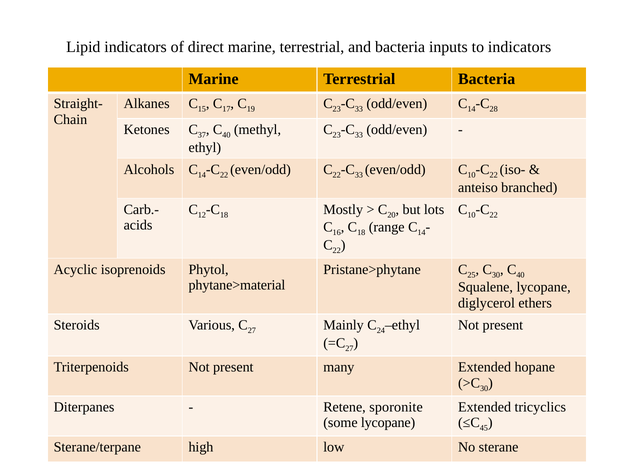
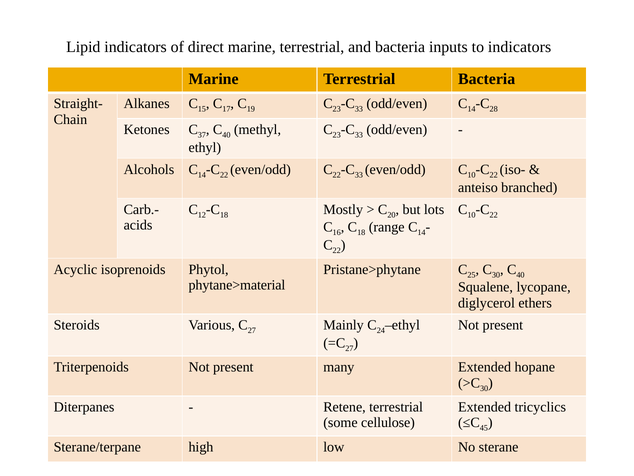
Retene sporonite: sporonite -> terrestrial
some lycopane: lycopane -> cellulose
